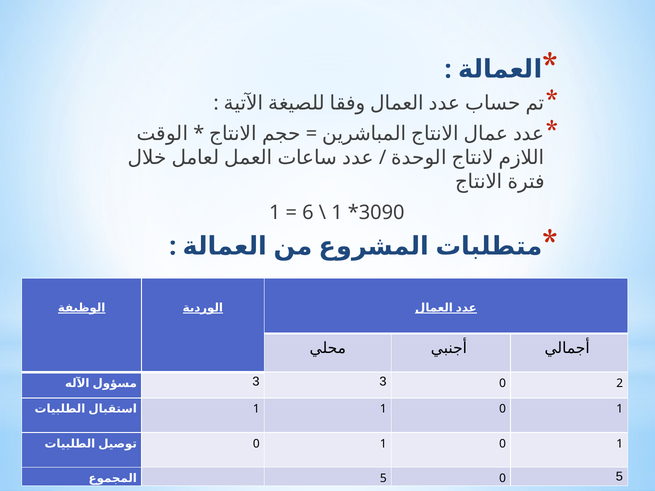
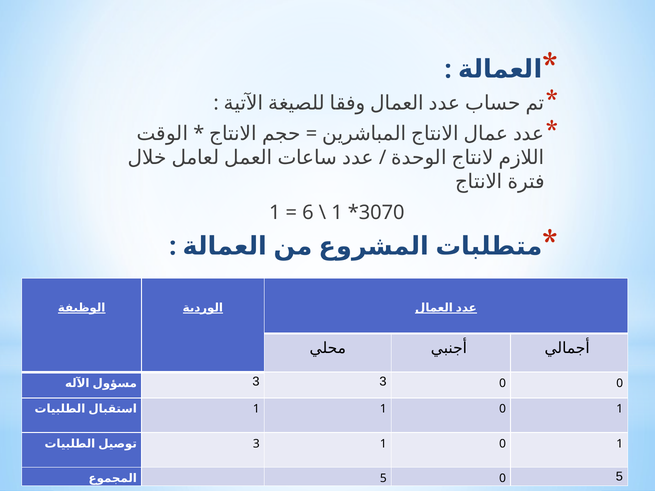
3090: 3090 -> 3070
0 2: 2 -> 0
0 at (256, 444): 0 -> 3
